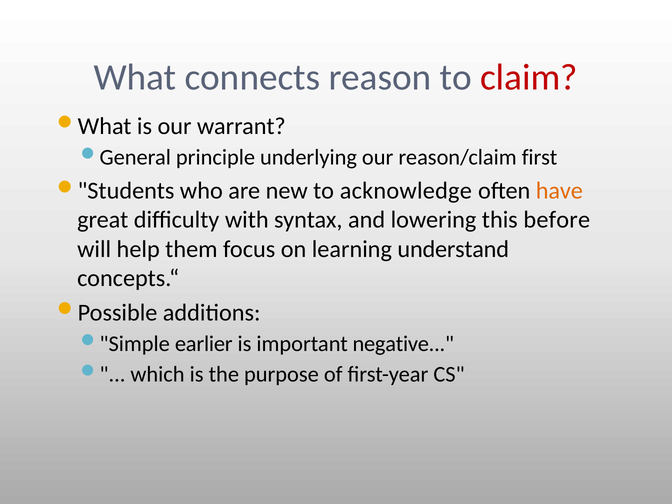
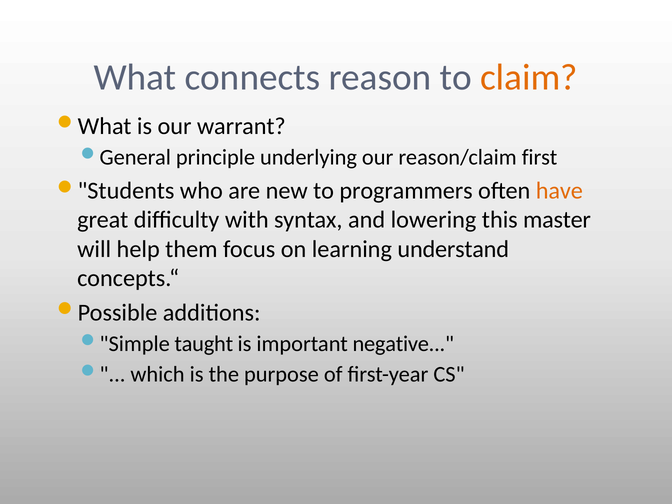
claim colour: red -> orange
acknowledge: acknowledge -> programmers
before: before -> master
earlier: earlier -> taught
